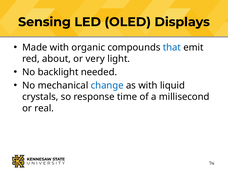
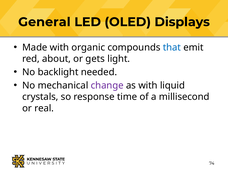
Sensing: Sensing -> General
very: very -> gets
change colour: blue -> purple
